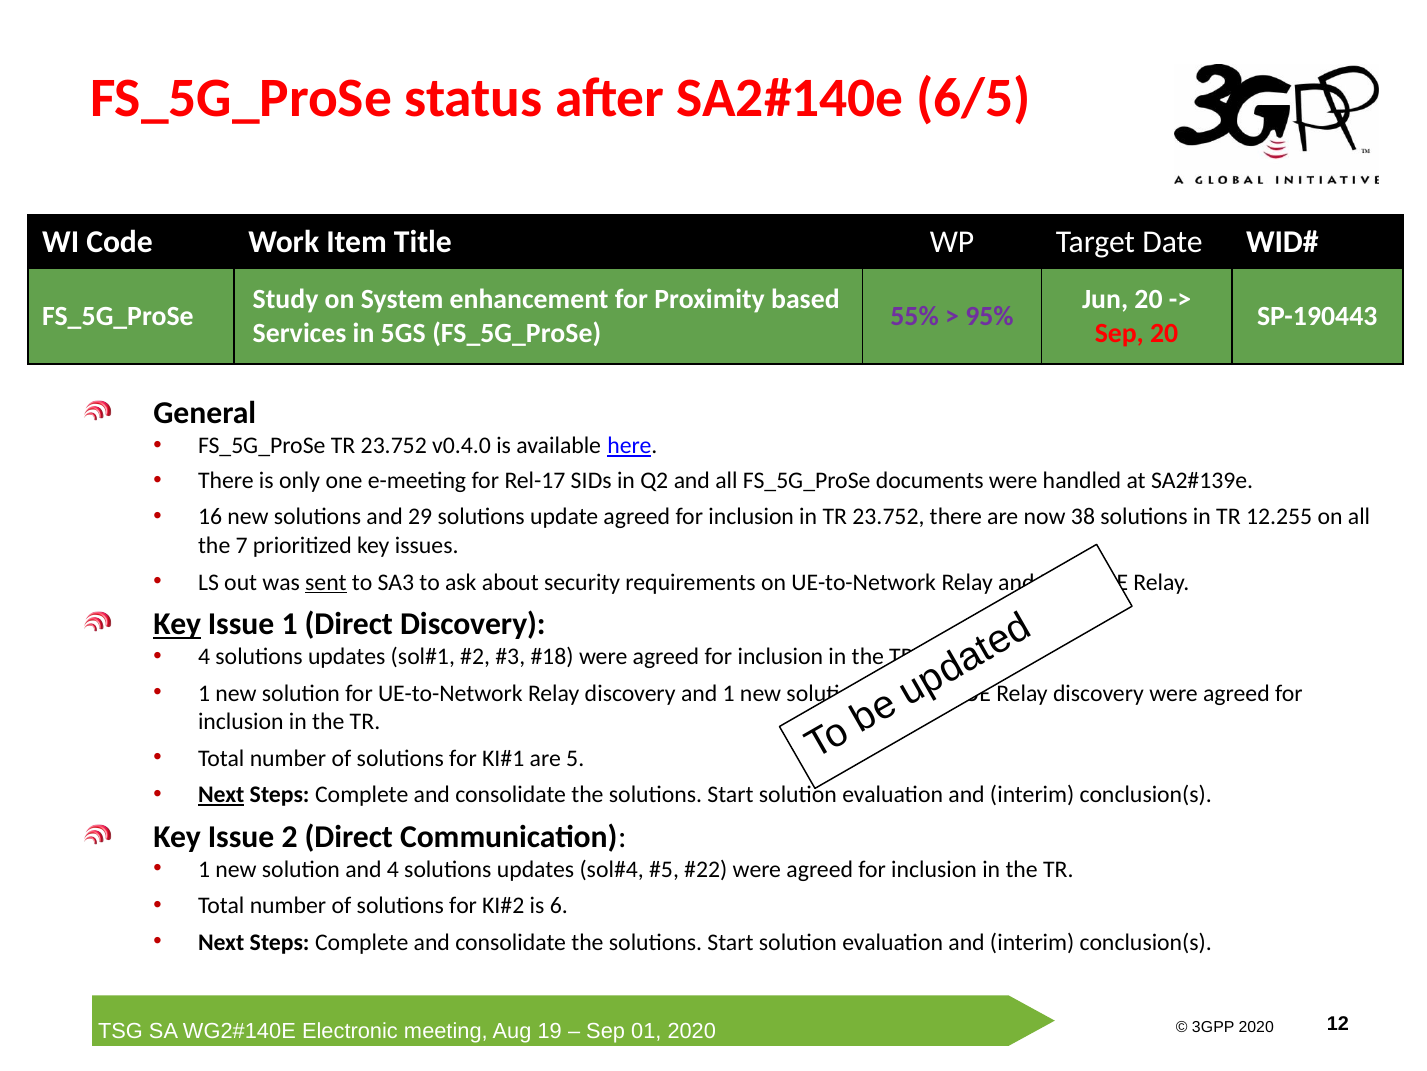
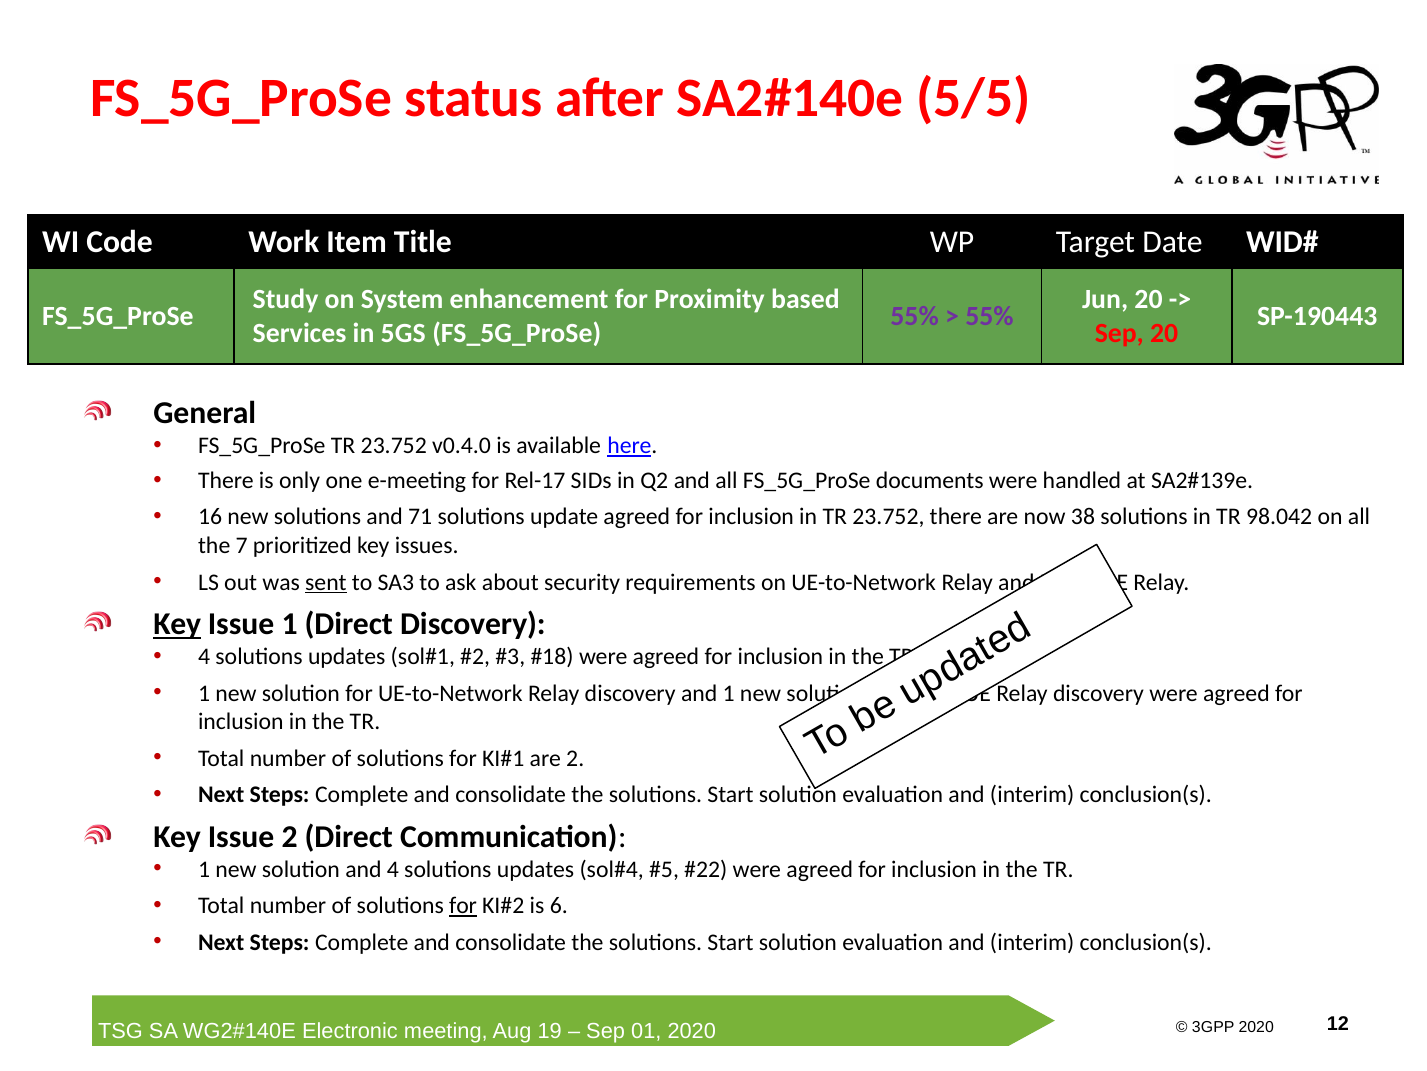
6/5: 6/5 -> 5/5
95% at (989, 316): 95% -> 55%
29: 29 -> 71
12.255: 12.255 -> 98.042
are 5: 5 -> 2
Next at (221, 794) underline: present -> none
for at (463, 905) underline: none -> present
